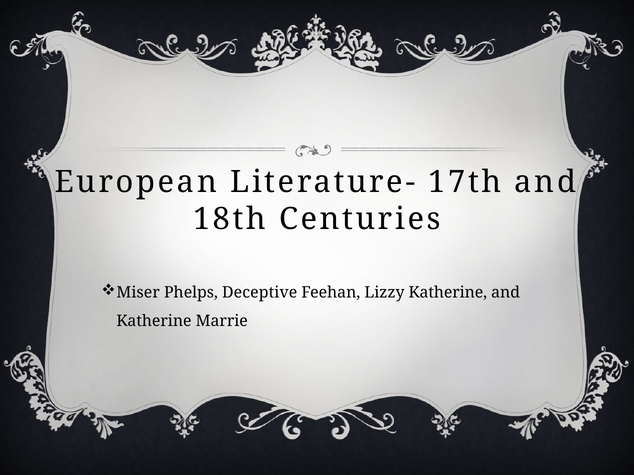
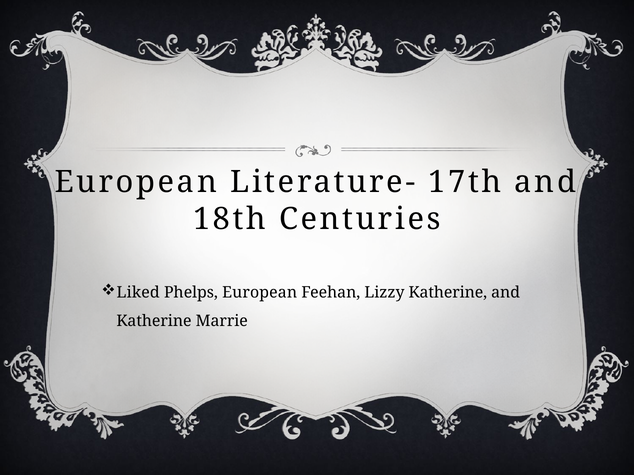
Miser: Miser -> Liked
Phelps Deceptive: Deceptive -> European
